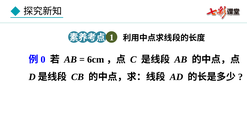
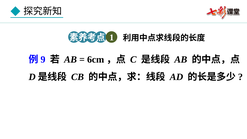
0: 0 -> 9
